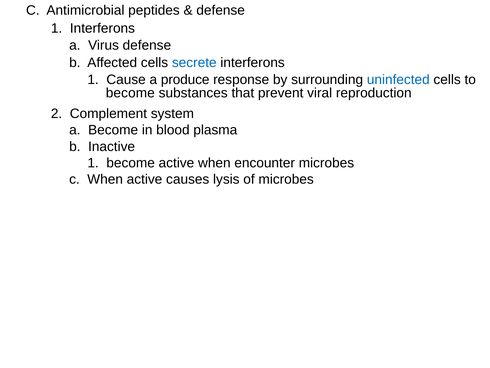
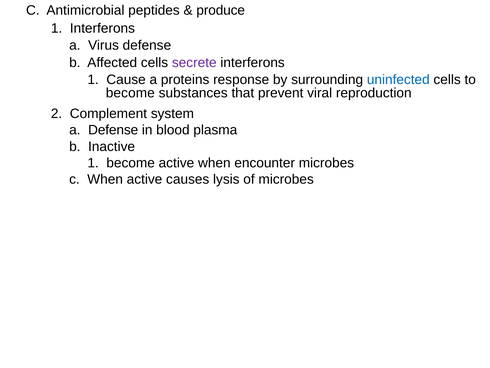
defense at (221, 10): defense -> produce
secrete colour: blue -> purple
produce: produce -> proteins
a Become: Become -> Defense
